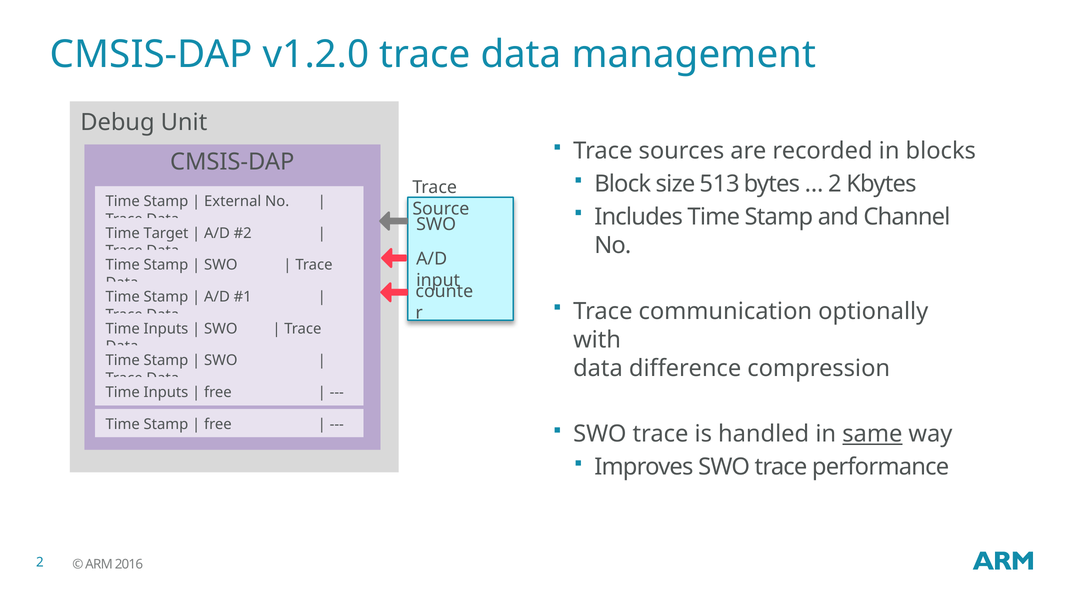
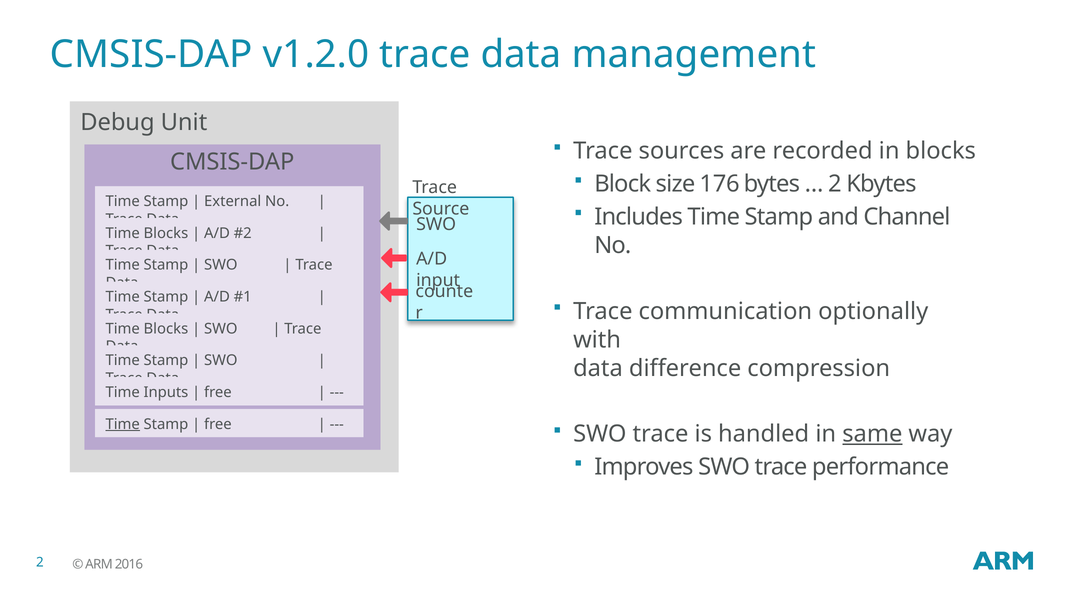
513: 513 -> 176
Target at (166, 233): Target -> Blocks
Inputs at (166, 329): Inputs -> Blocks
Time at (123, 424) underline: none -> present
